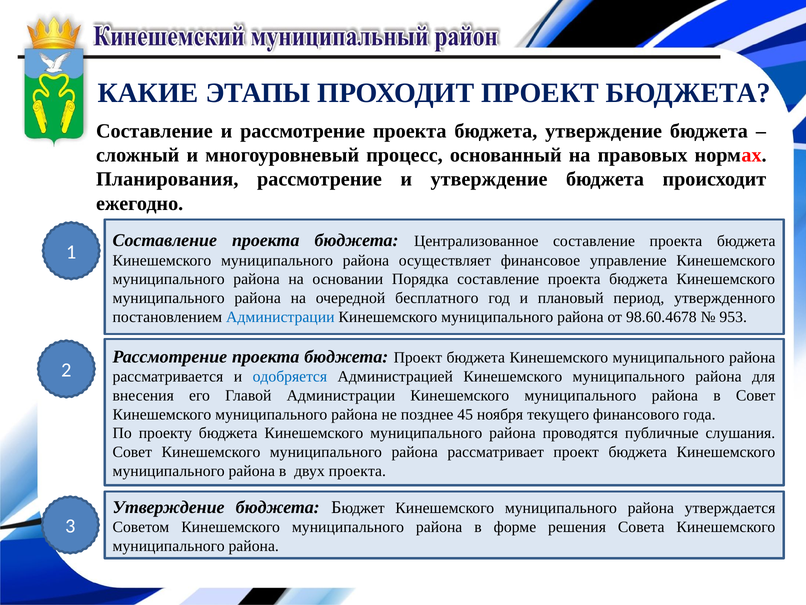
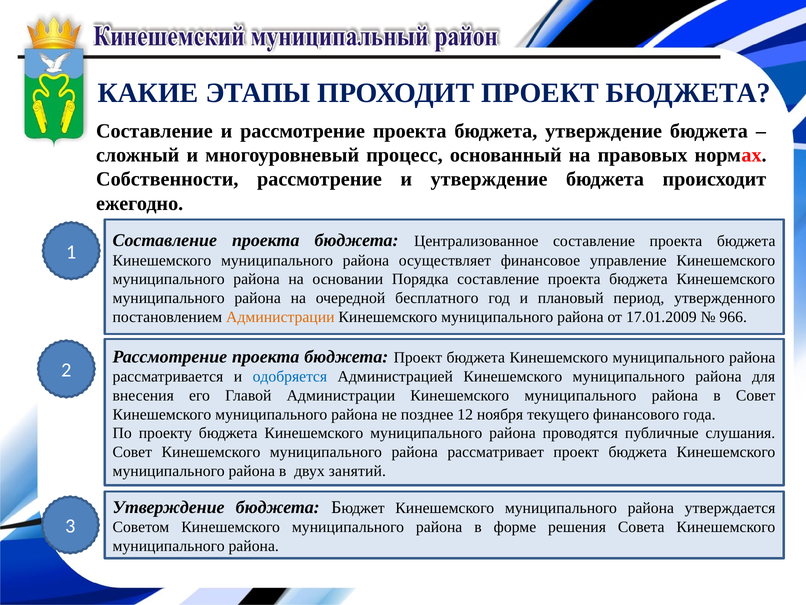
Планирования: Планирования -> Собственности
Администрации at (280, 317) colour: blue -> orange
98.60.4678: 98.60.4678 -> 17.01.2009
953: 953 -> 966
45: 45 -> 12
двух проекта: проекта -> занятий
